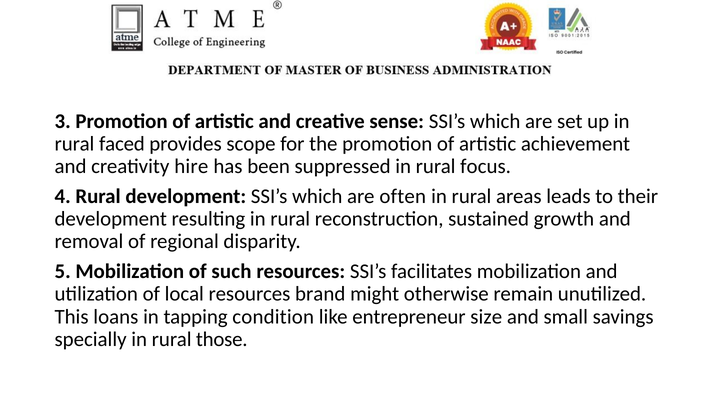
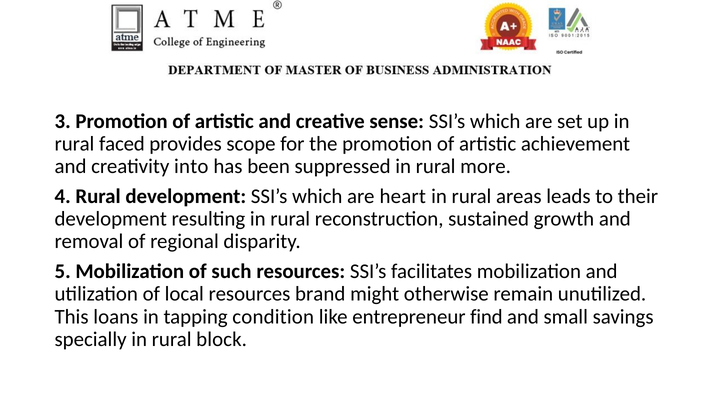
hire: hire -> into
focus: focus -> more
often: often -> heart
size: size -> find
those: those -> block
